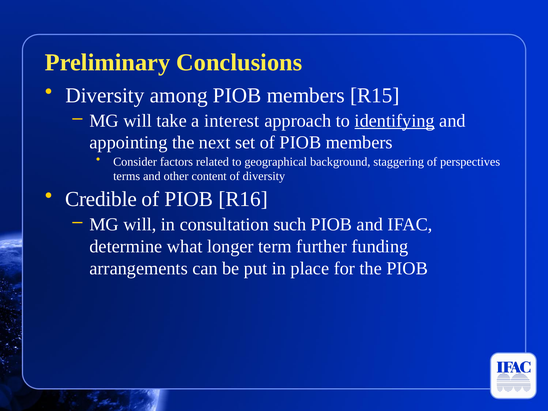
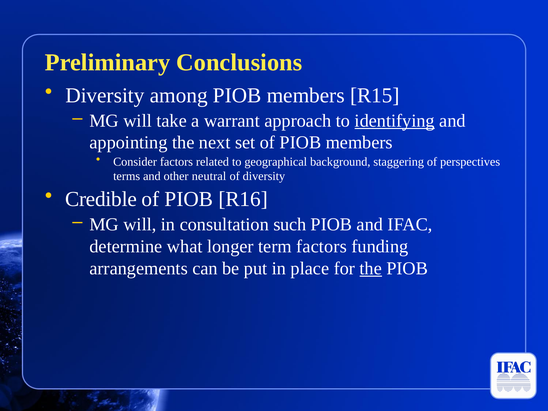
interest: interest -> warrant
content: content -> neutral
term further: further -> factors
the at (371, 268) underline: none -> present
